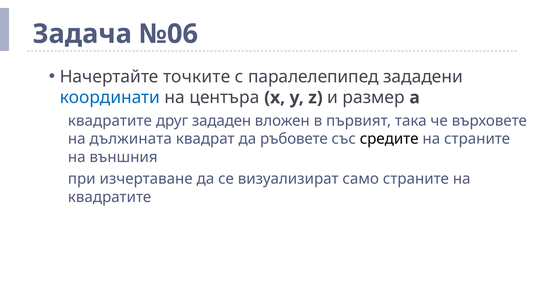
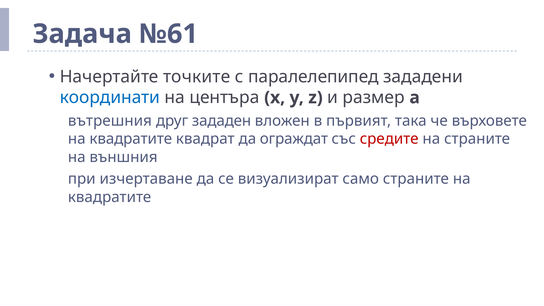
№06: №06 -> №61
квадратите at (110, 121): квадратите -> вътрешния
дължината at (131, 139): дължината -> квадратите
ръбовете: ръбовете -> ограждат
средите colour: black -> red
